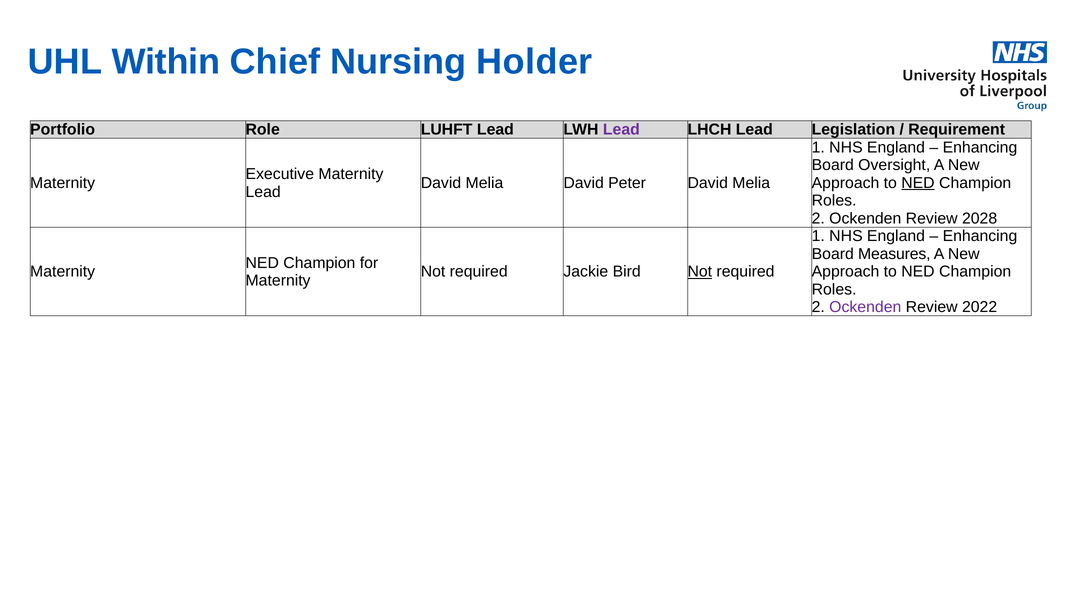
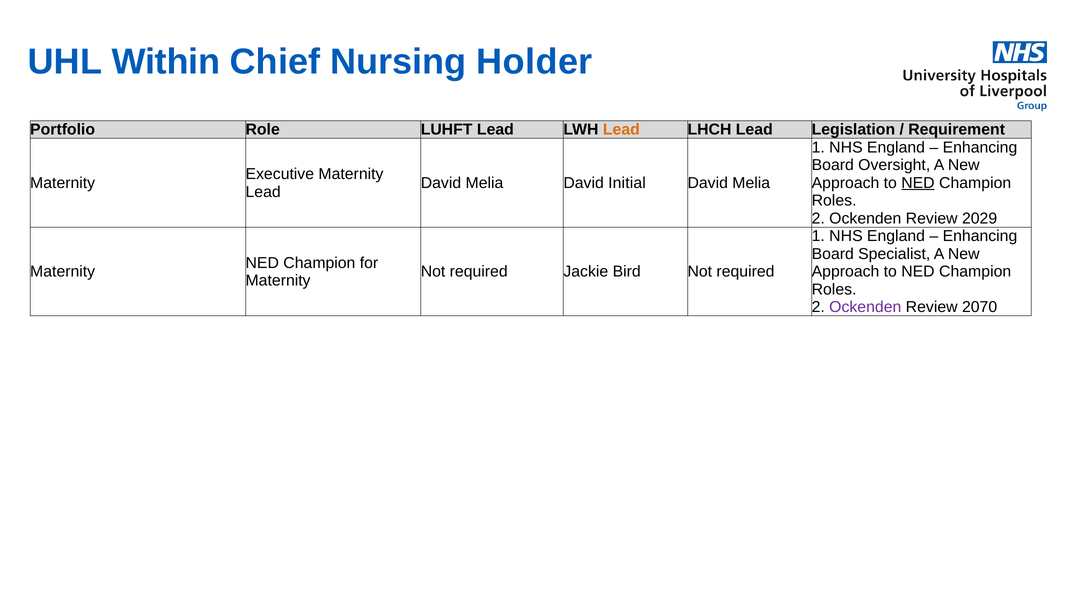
Lead at (621, 130) colour: purple -> orange
Peter: Peter -> Initial
2028: 2028 -> 2029
Measures: Measures -> Specialist
Not at (700, 272) underline: present -> none
2022: 2022 -> 2070
